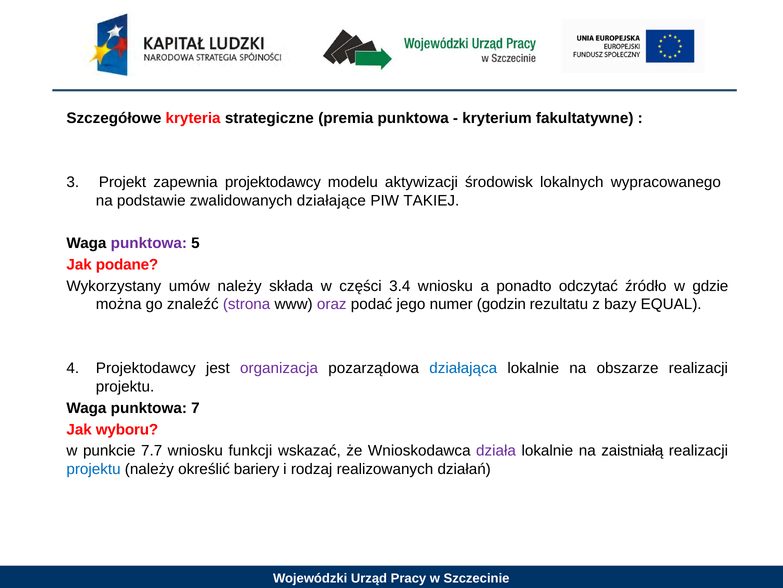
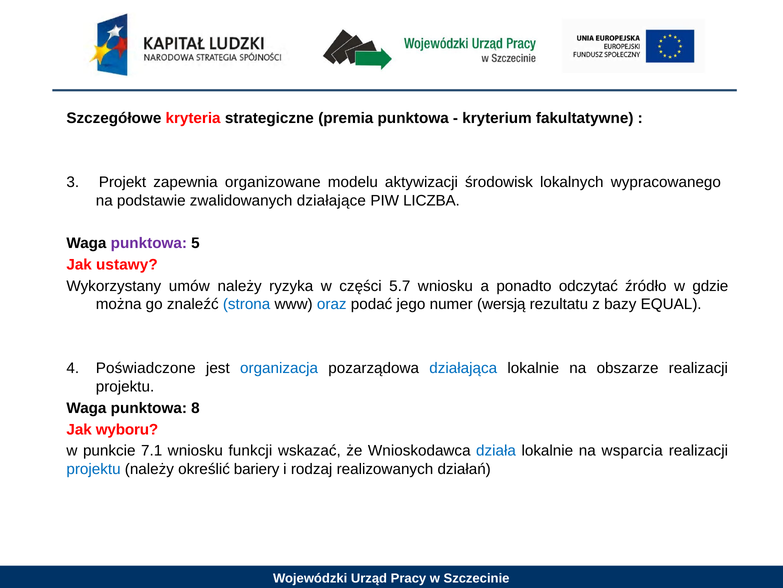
zapewnia projektodawcy: projektodawcy -> organizowane
TAKIEJ: TAKIEJ -> LICZBA
podane: podane -> ustawy
składa: składa -> ryzyka
3.4: 3.4 -> 5.7
strona colour: purple -> blue
oraz colour: purple -> blue
godzin: godzin -> wersją
Projektodawcy at (146, 368): Projektodawcy -> Poświadczone
organizacja colour: purple -> blue
7: 7 -> 8
7.7: 7.7 -> 7.1
działa colour: purple -> blue
zaistniałą: zaistniałą -> wsparcia
